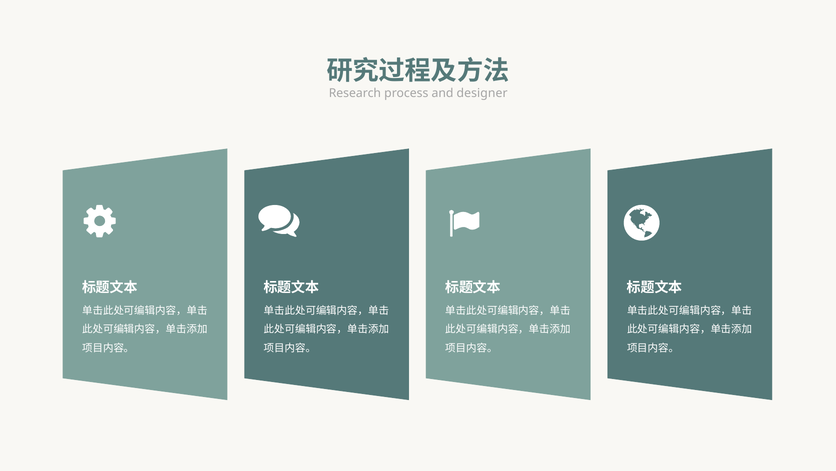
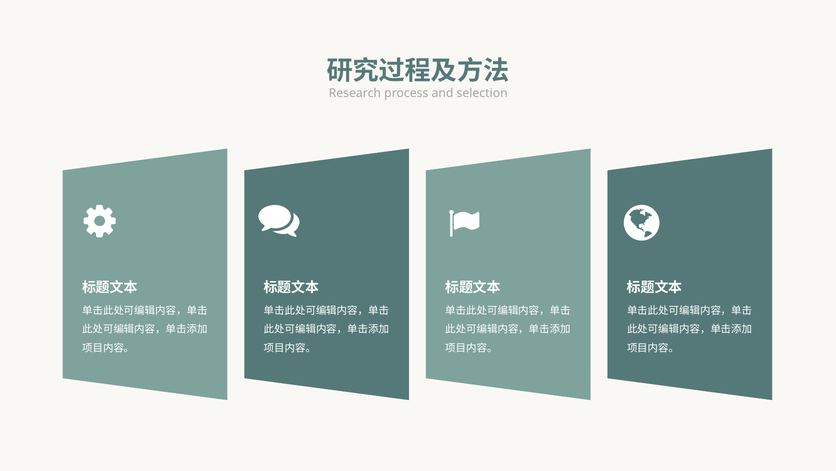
designer: designer -> selection
